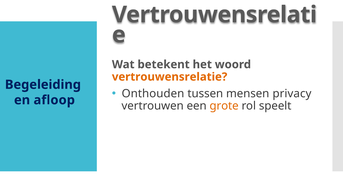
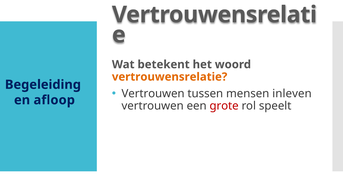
Onthouden at (153, 93): Onthouden -> Vertrouwen
privacy: privacy -> inleven
grote colour: orange -> red
